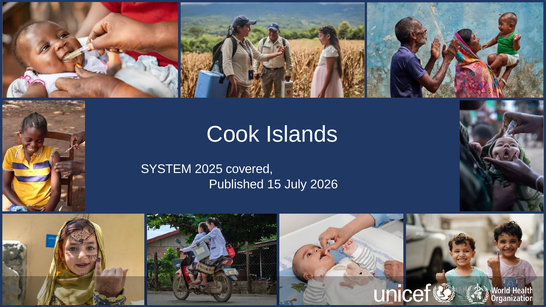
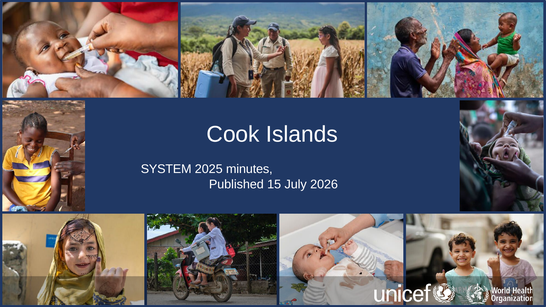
covered: covered -> minutes
